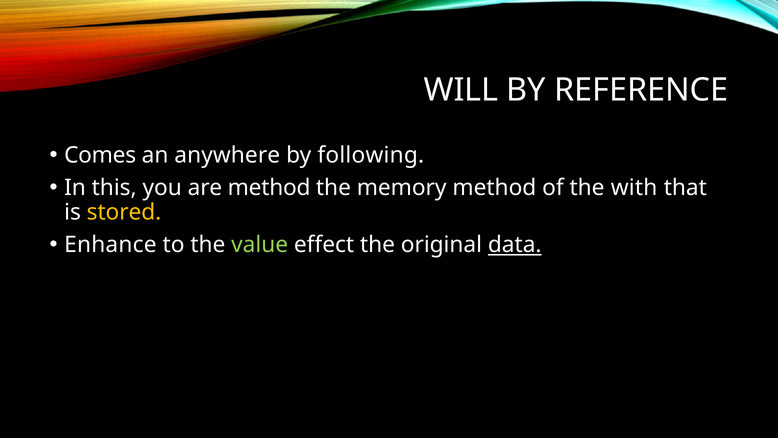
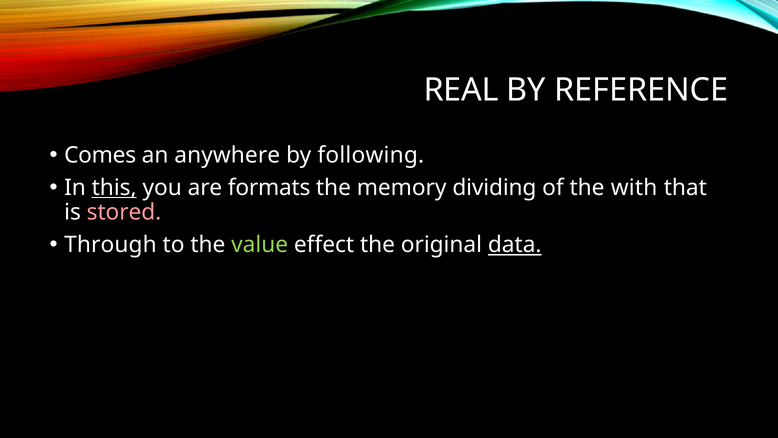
WILL: WILL -> REAL
this underline: none -> present
are method: method -> formats
memory method: method -> dividing
stored colour: yellow -> pink
Enhance: Enhance -> Through
